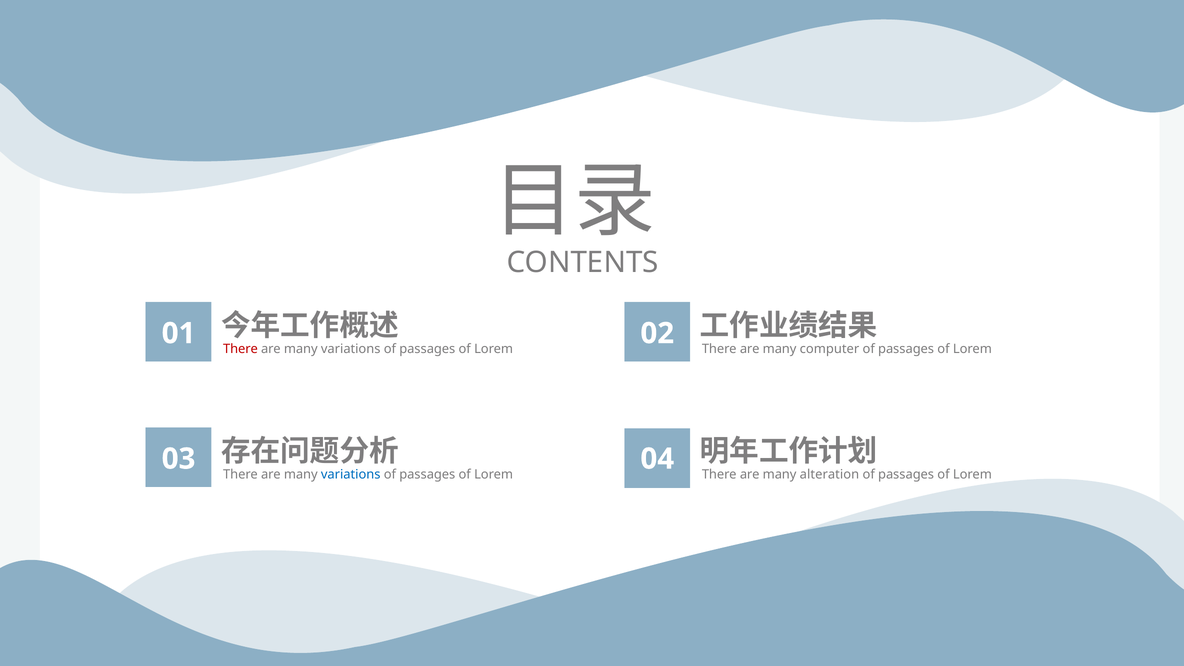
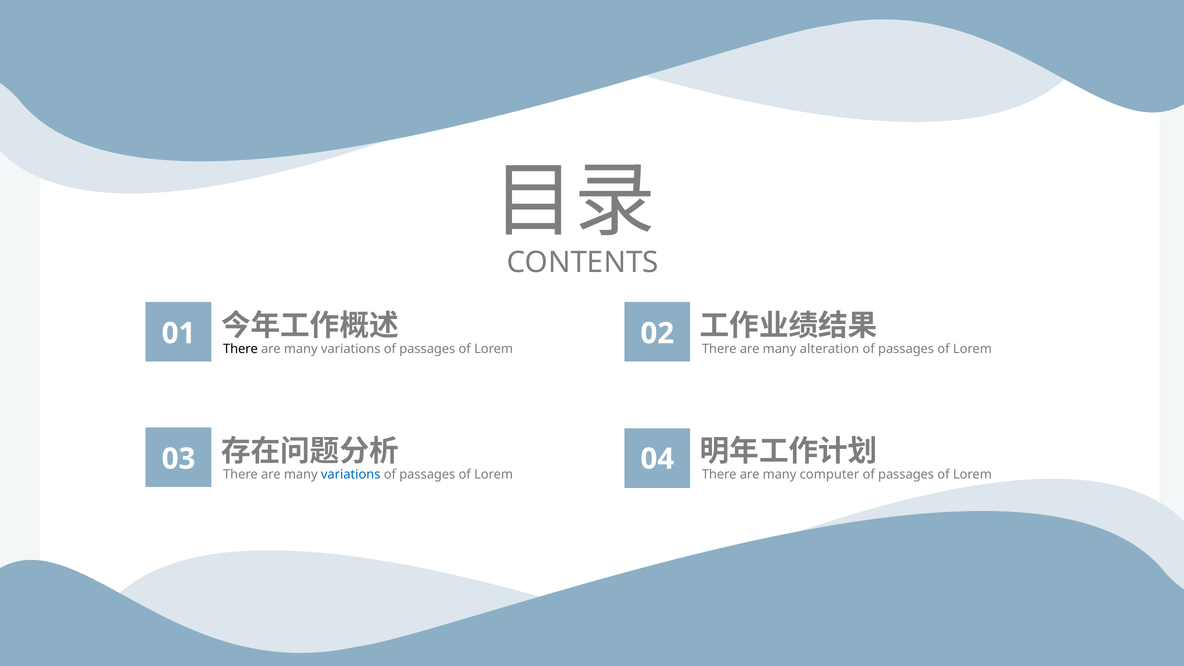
There at (240, 349) colour: red -> black
computer: computer -> alteration
alteration: alteration -> computer
